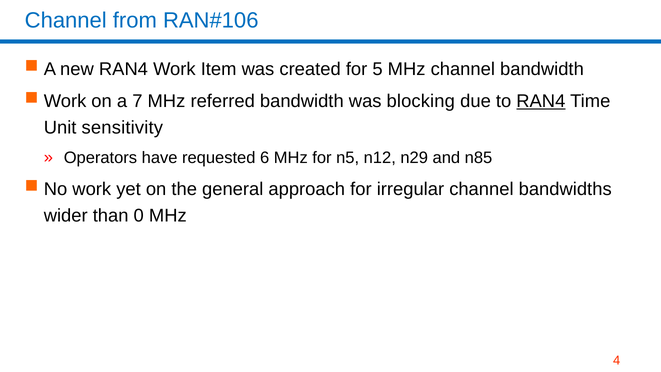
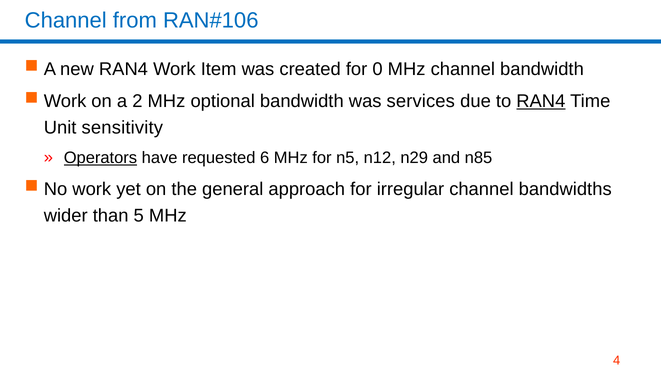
5: 5 -> 0
7: 7 -> 2
referred: referred -> optional
blocking: blocking -> services
Operators underline: none -> present
0: 0 -> 5
